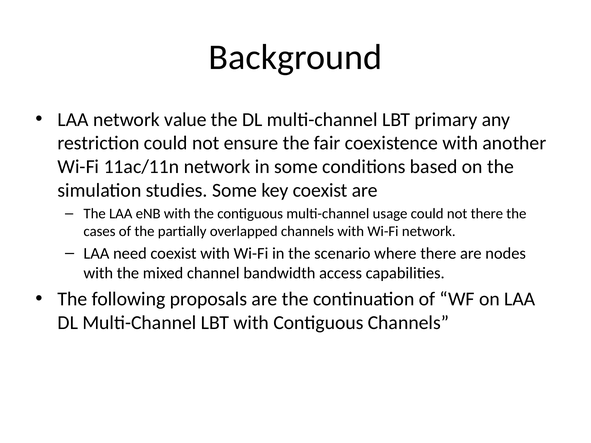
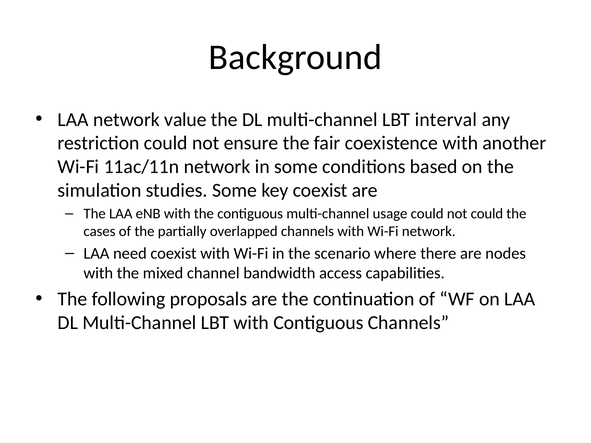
primary: primary -> interval
not there: there -> could
